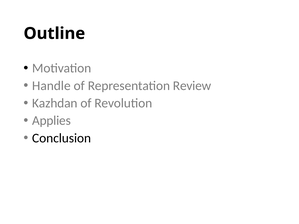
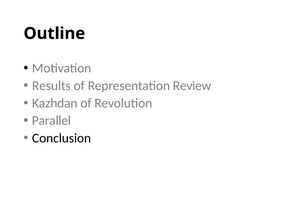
Handle: Handle -> Results
Applies: Applies -> Parallel
